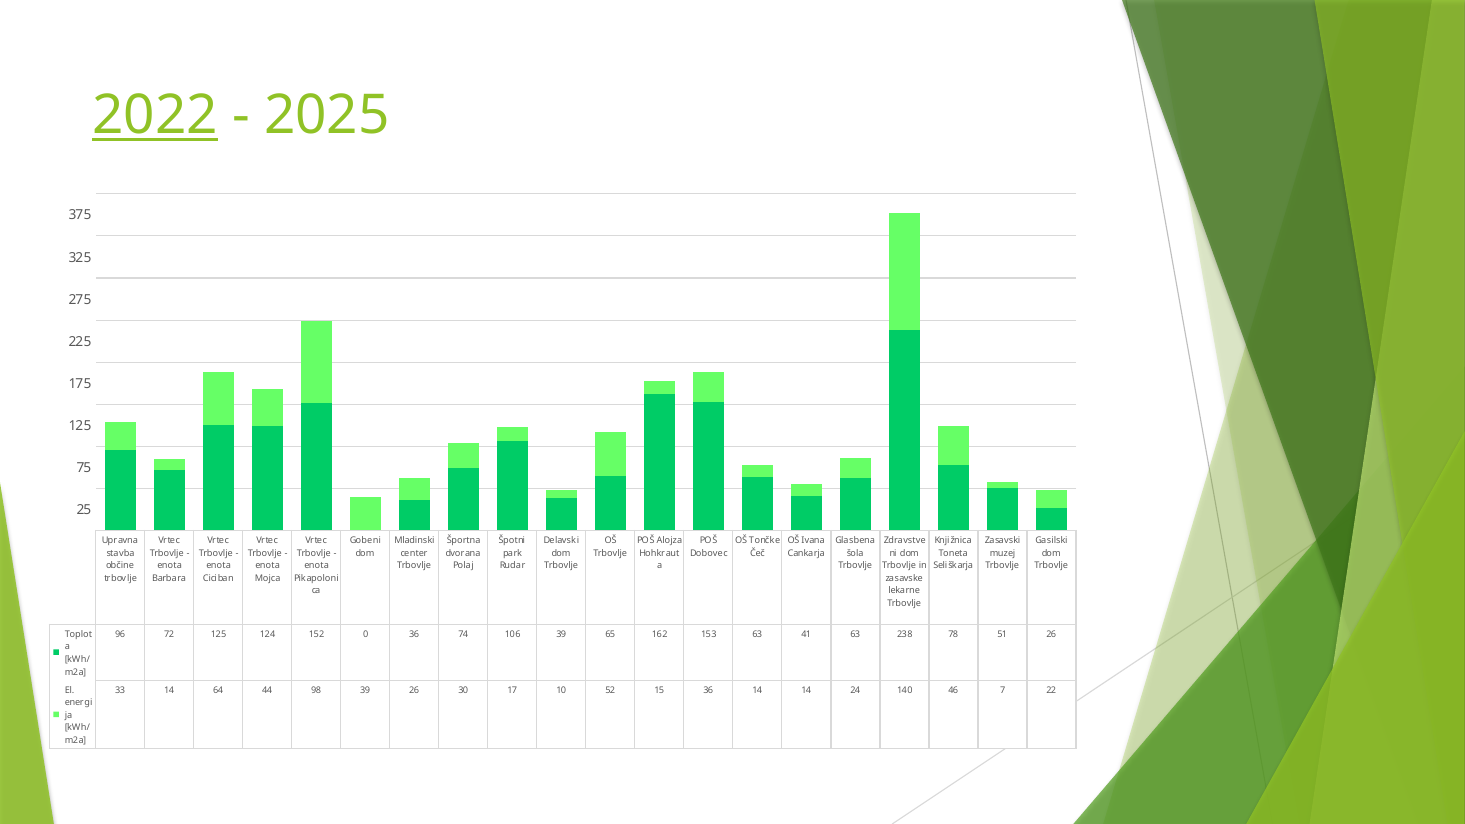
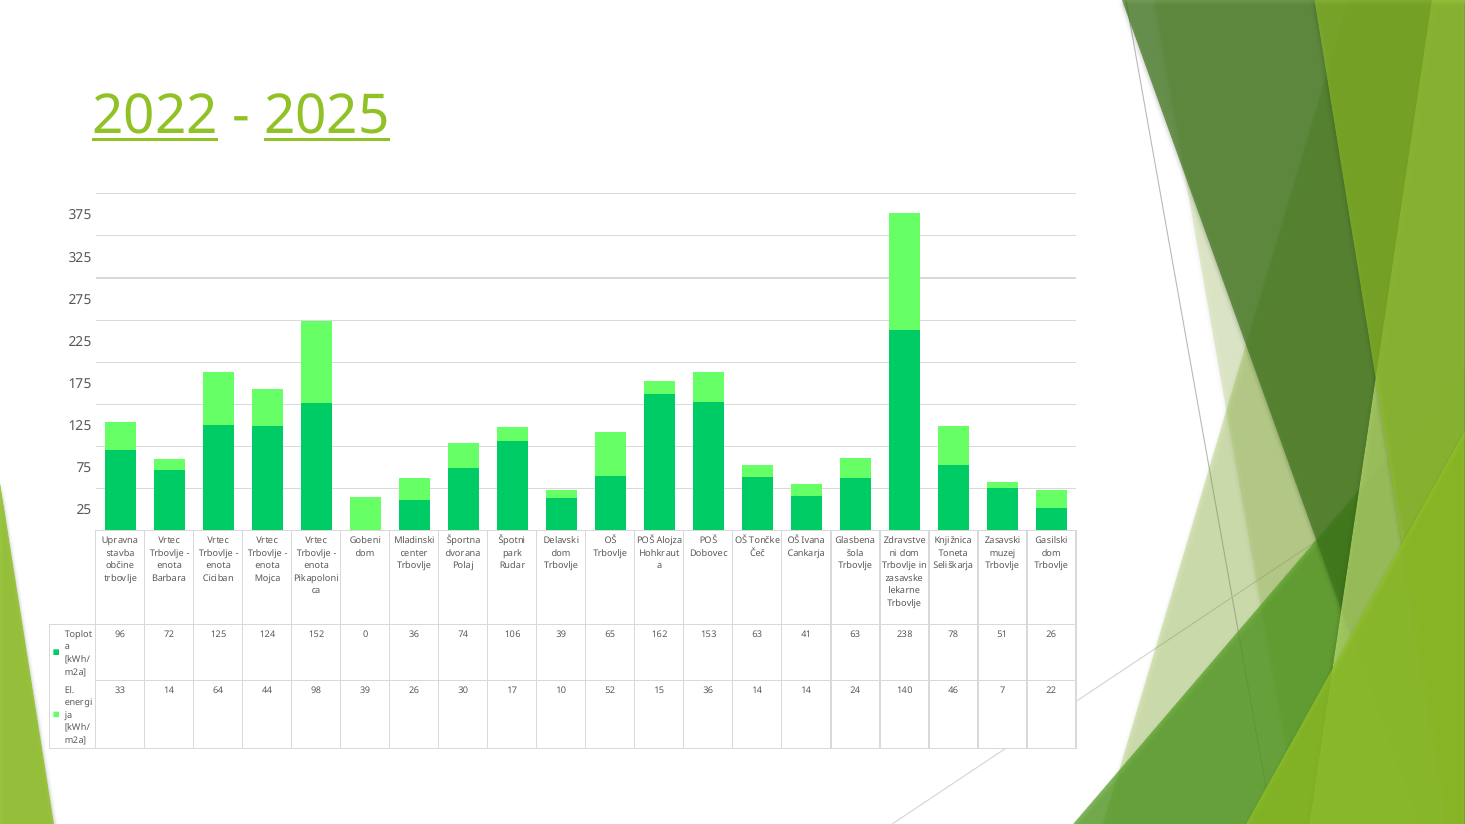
2025 underline: none -> present
